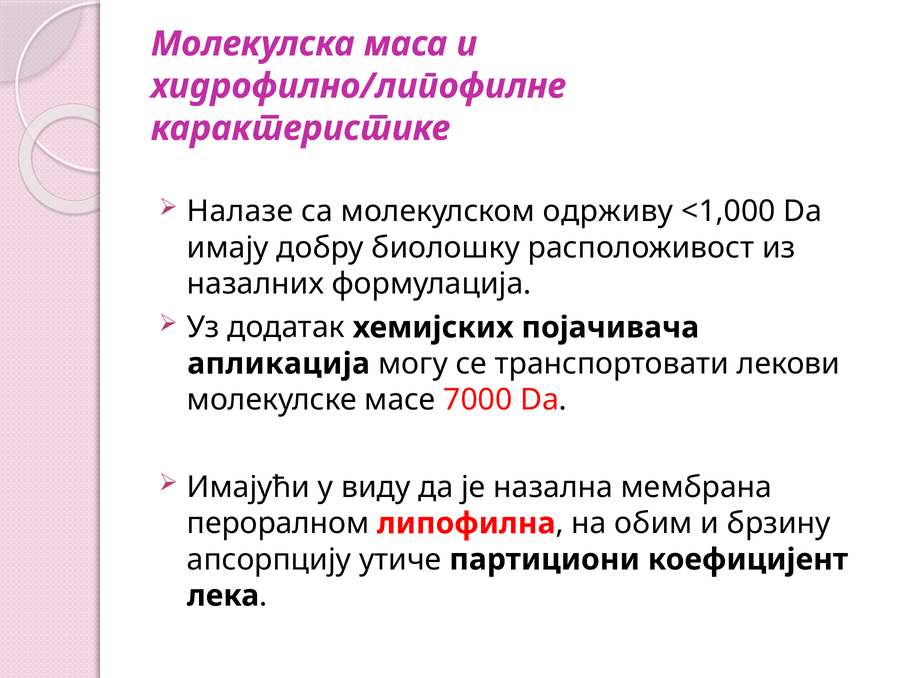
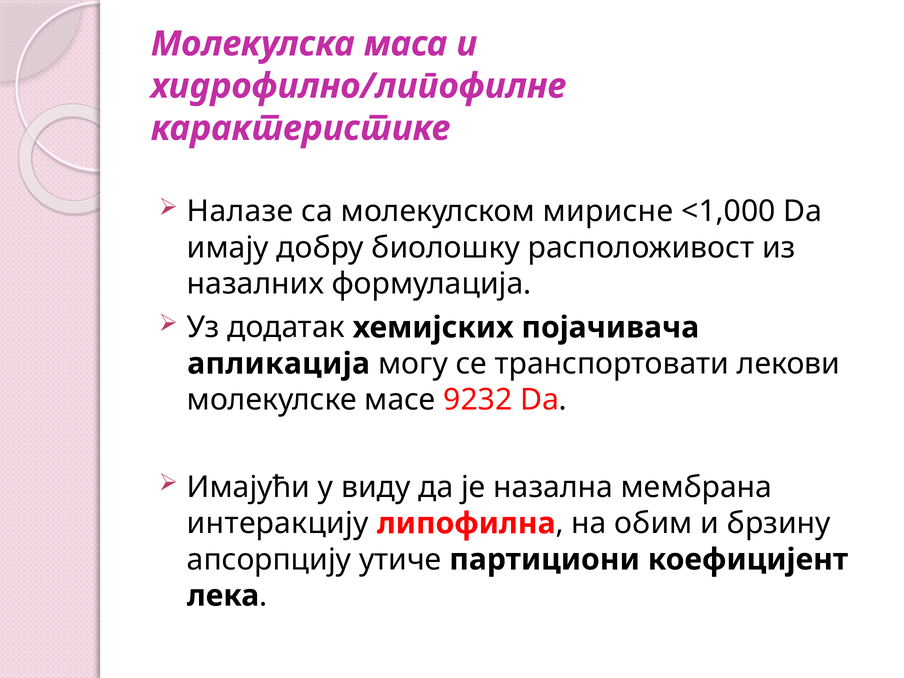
одрживу: одрживу -> мирисне
7000: 7000 -> 9232
пероралном: пероралном -> интеракцију
